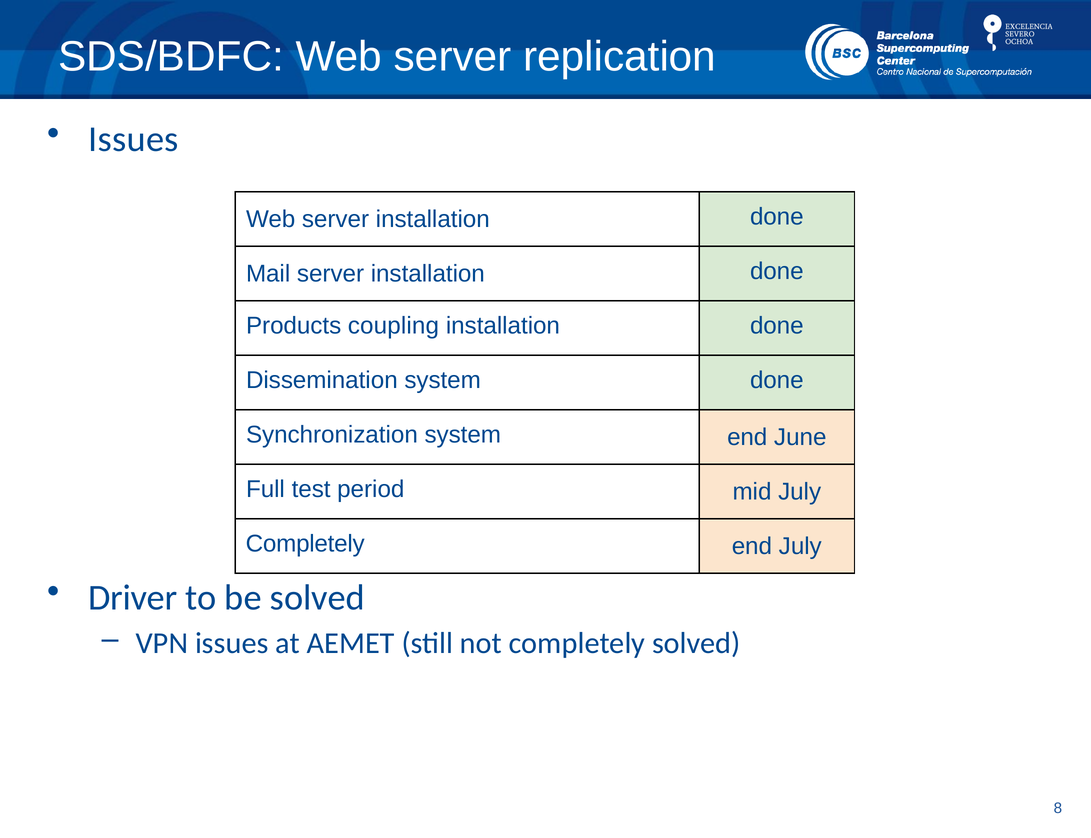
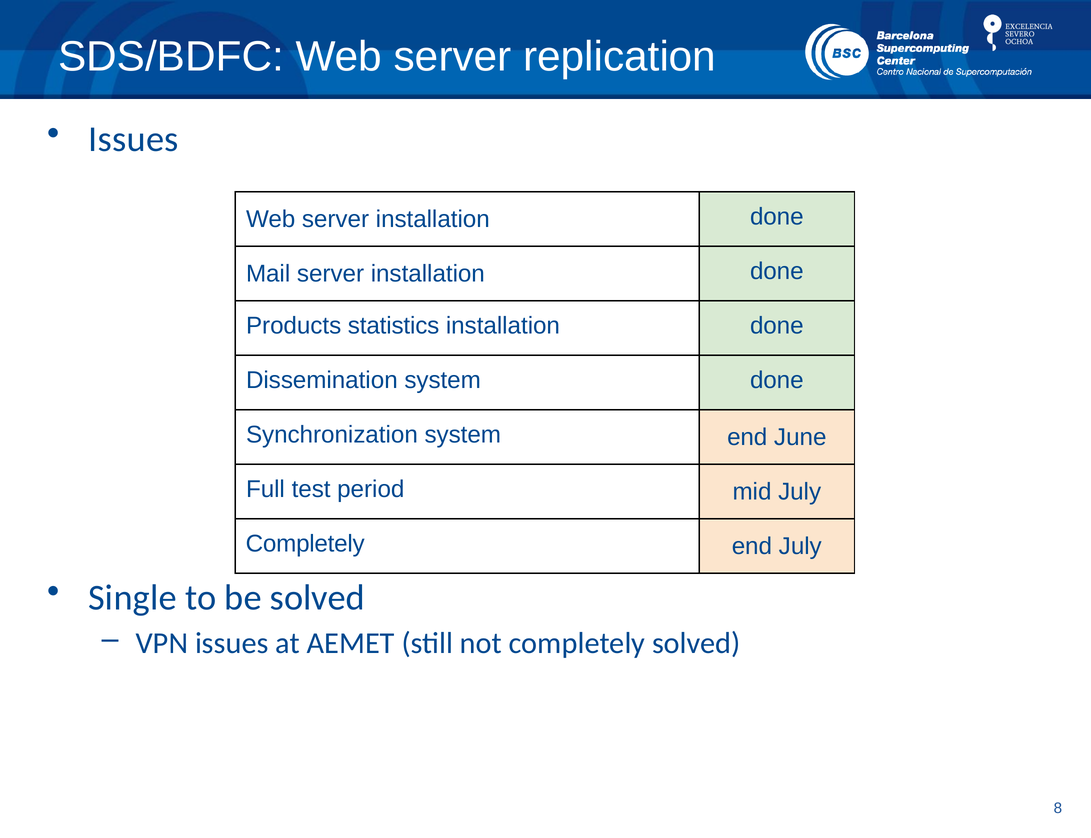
coupling: coupling -> statistics
Driver: Driver -> Single
